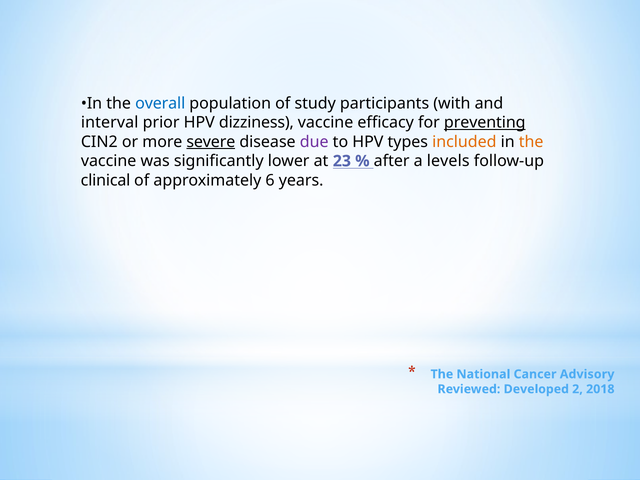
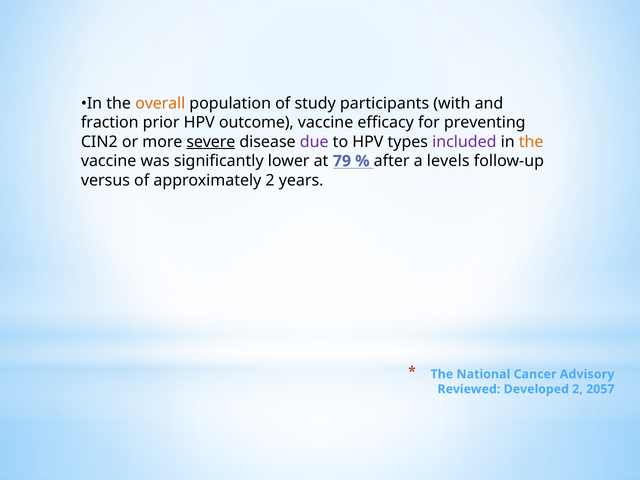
overall colour: blue -> orange
interval: interval -> fraction
dizziness: dizziness -> outcome
preventing underline: present -> none
included colour: orange -> purple
23: 23 -> 79
clinical: clinical -> versus
approximately 6: 6 -> 2
2018: 2018 -> 2057
